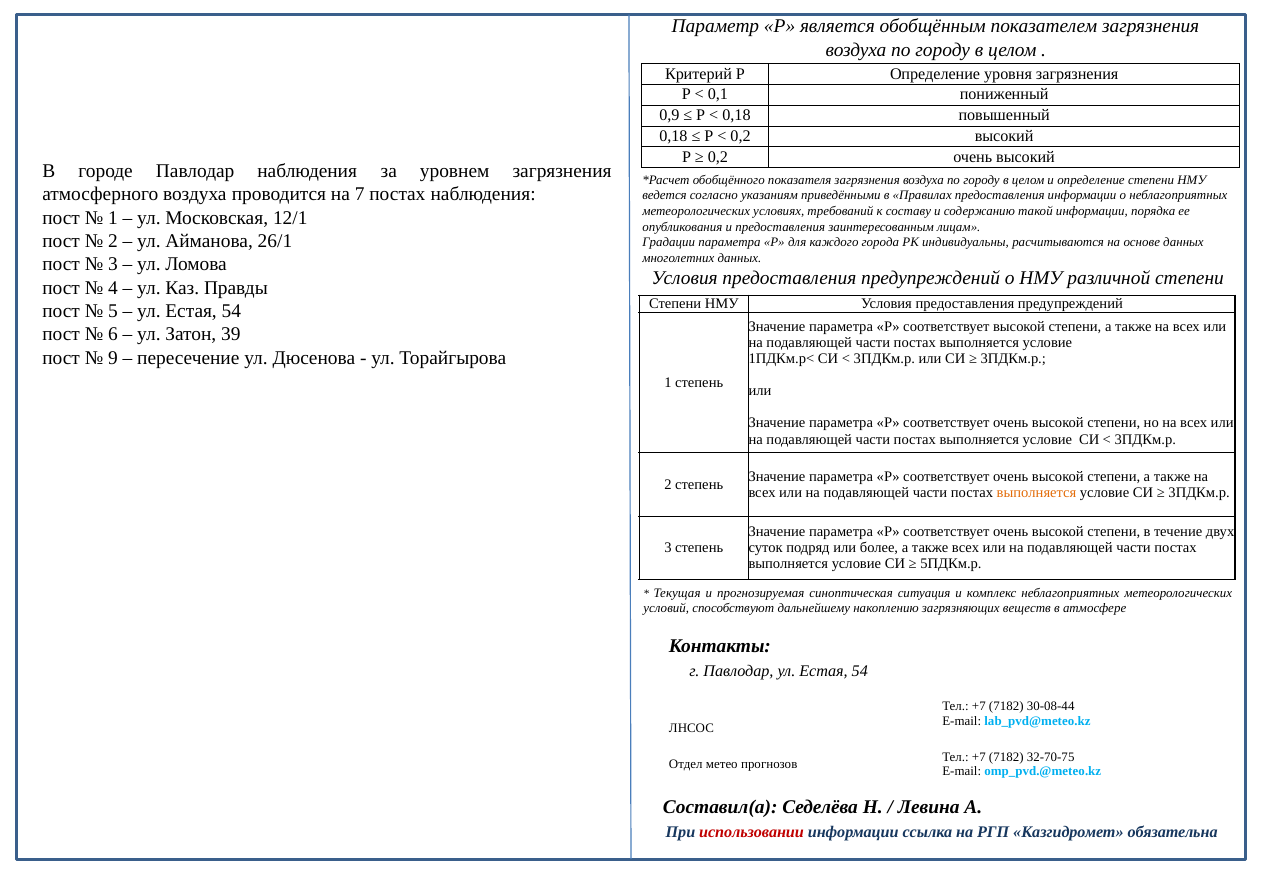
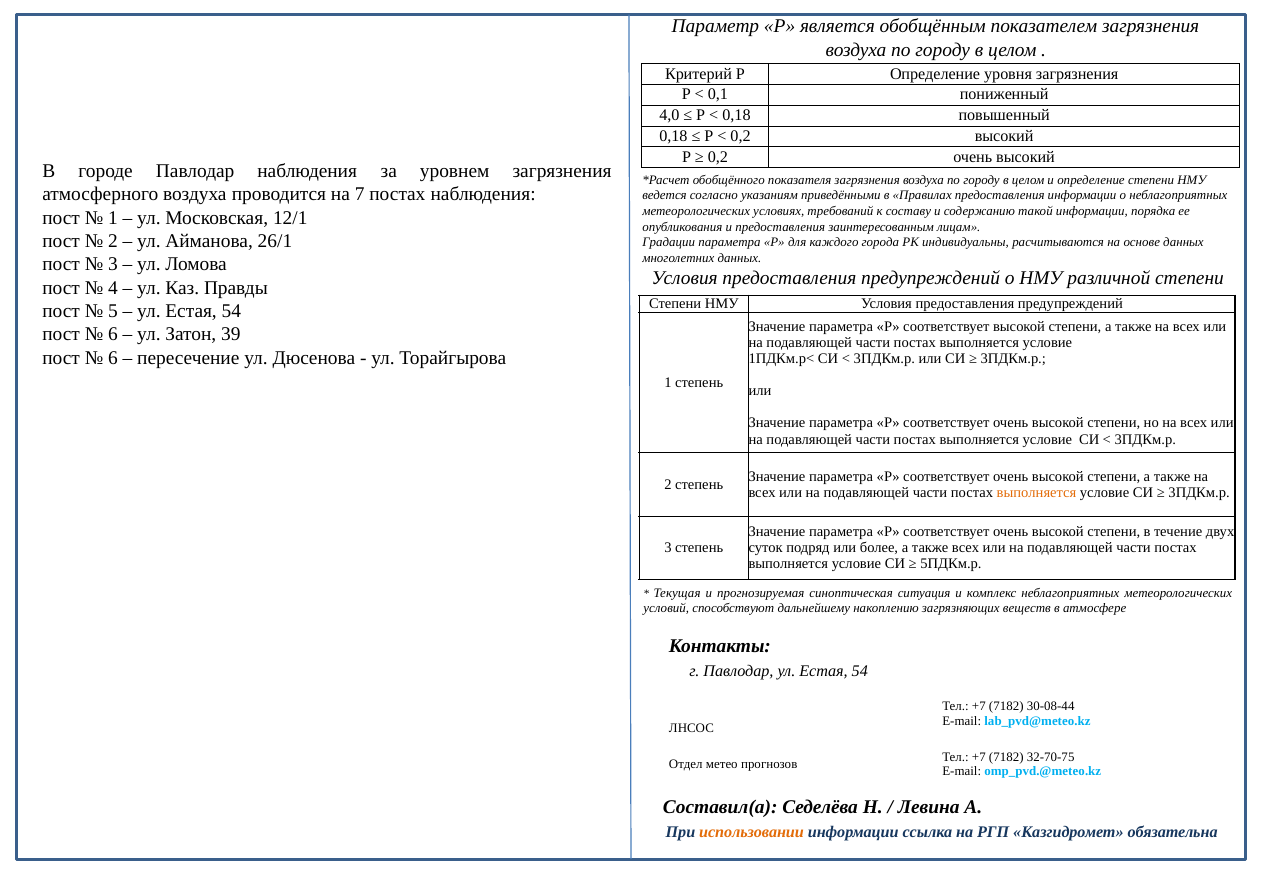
0,9: 0,9 -> 4,0
9 at (113, 358): 9 -> 6
использовании colour: red -> orange
